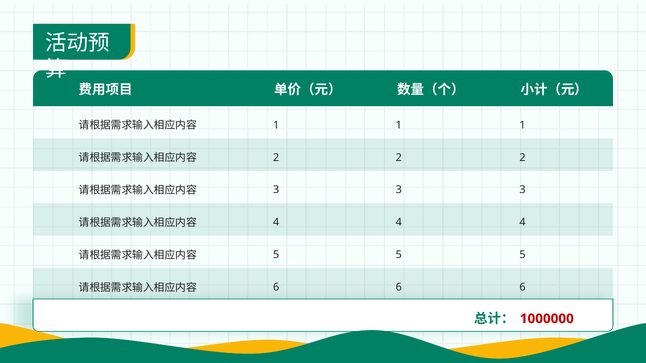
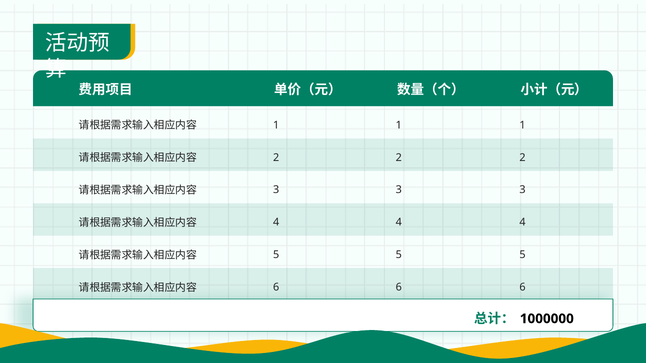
1000000 colour: red -> black
